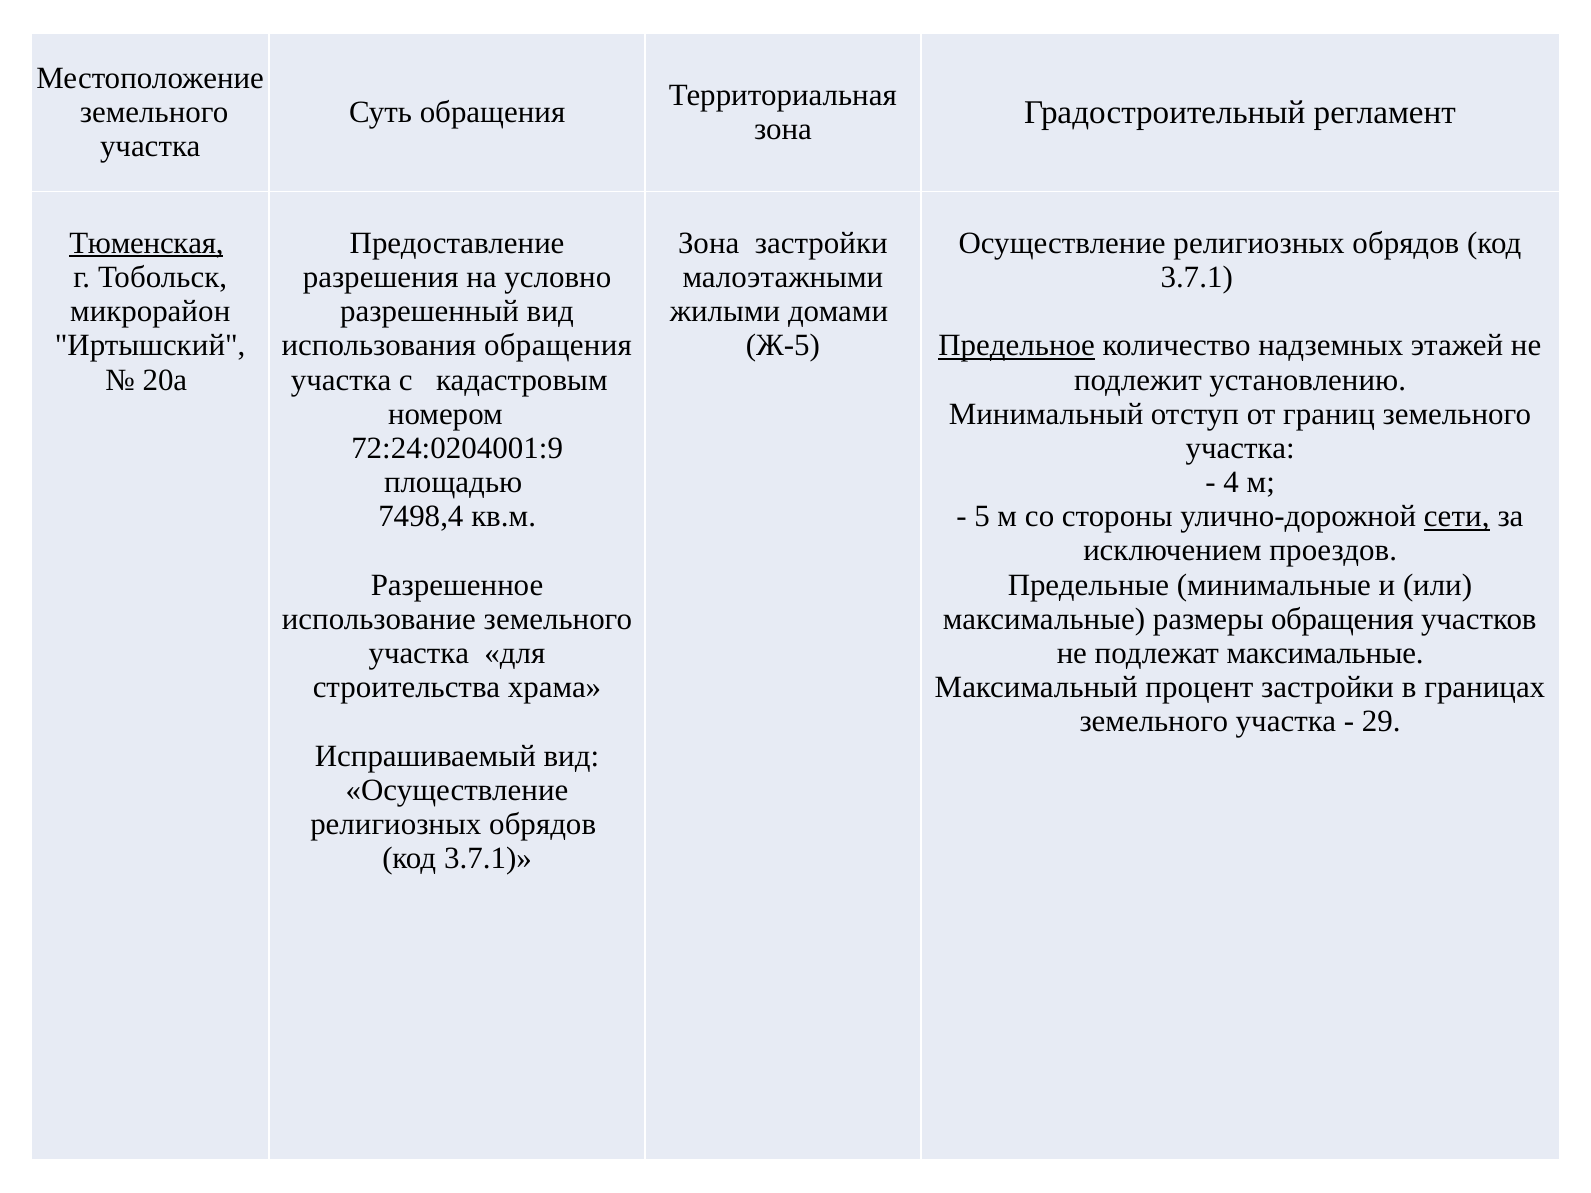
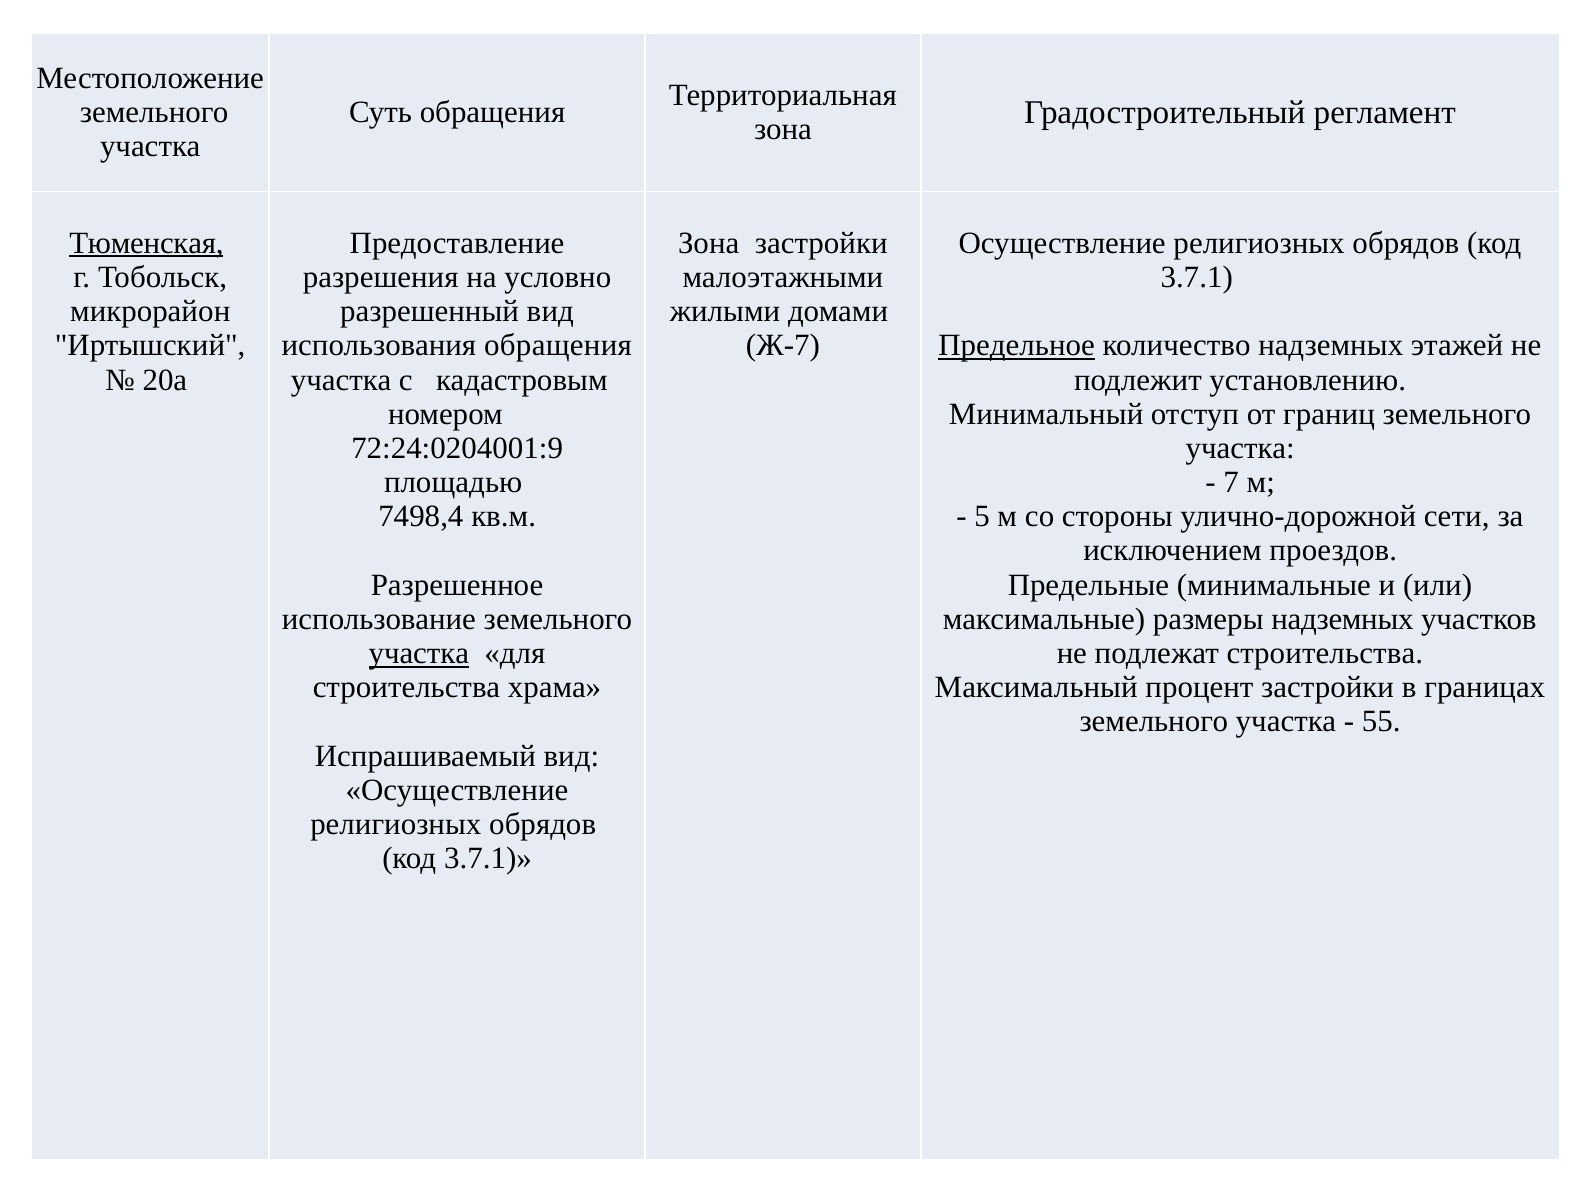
Ж-5: Ж-5 -> Ж-7
4: 4 -> 7
сети underline: present -> none
размеры обращения: обращения -> надземных
участка at (419, 653) underline: none -> present
подлежат максимальные: максимальные -> строительства
29: 29 -> 55
